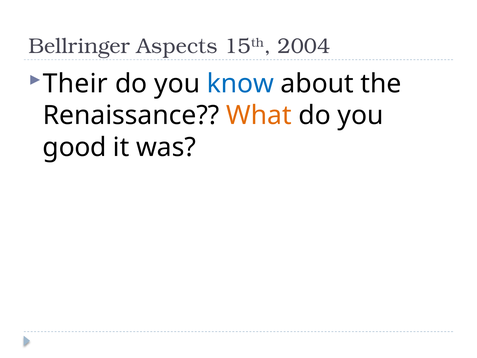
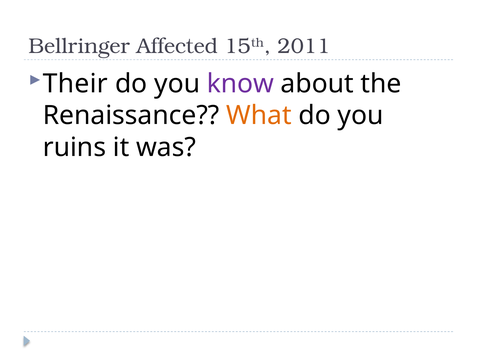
Aspects: Aspects -> Affected
2004: 2004 -> 2011
know colour: blue -> purple
good: good -> ruins
